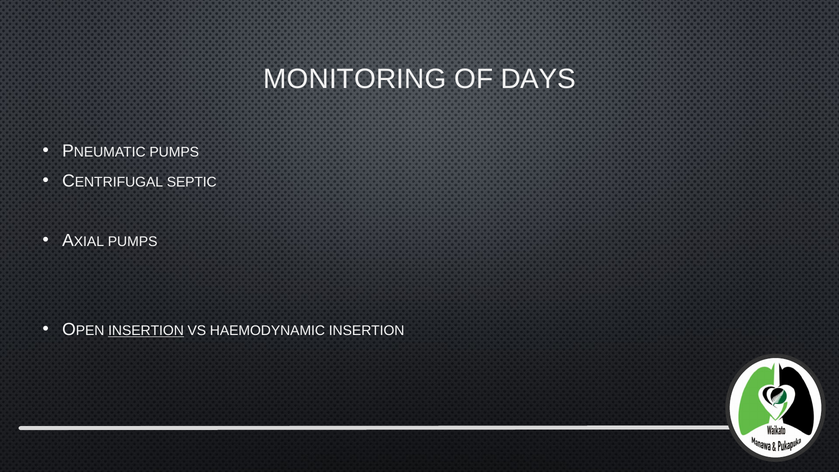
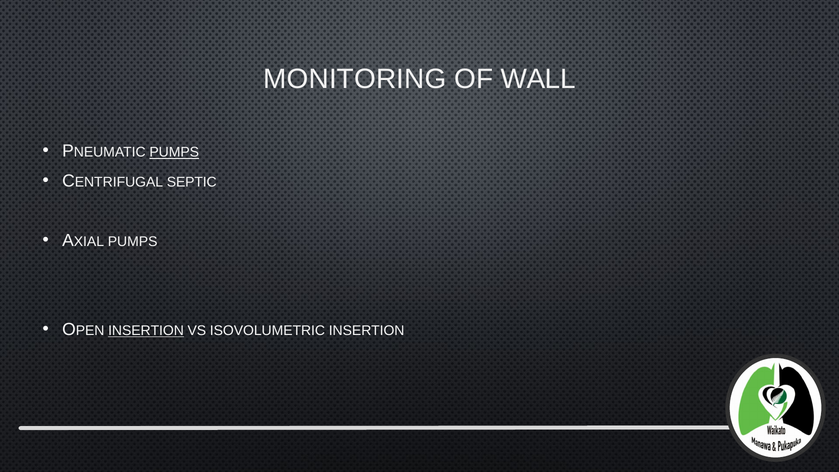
DAYS: DAYS -> WALL
PUMPS at (174, 152) underline: none -> present
HAEMODYNAMIC: HAEMODYNAMIC -> ISOVOLUMETRIC
